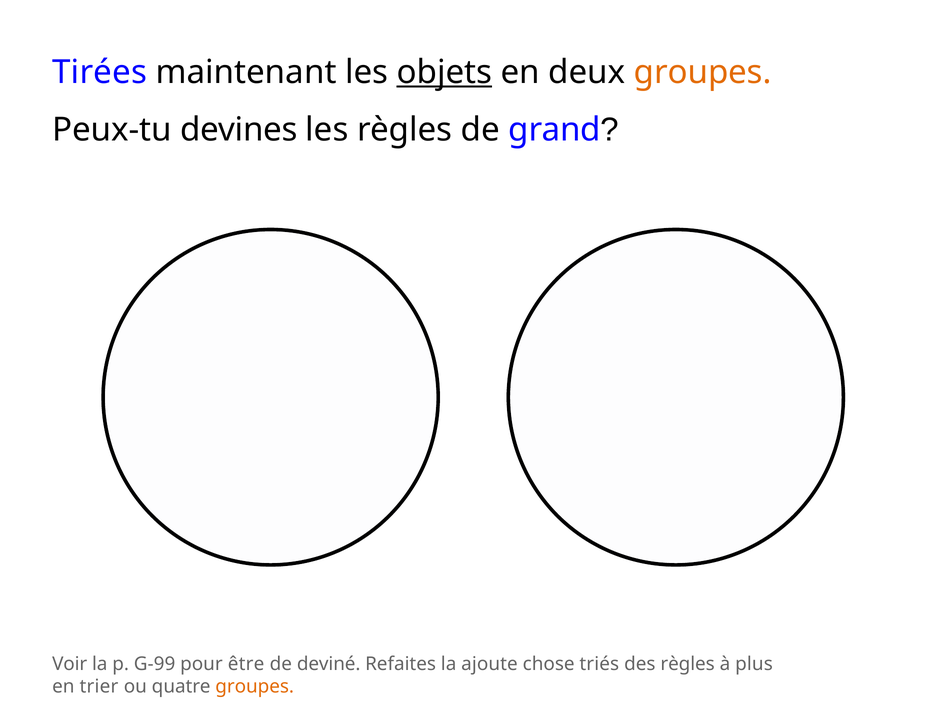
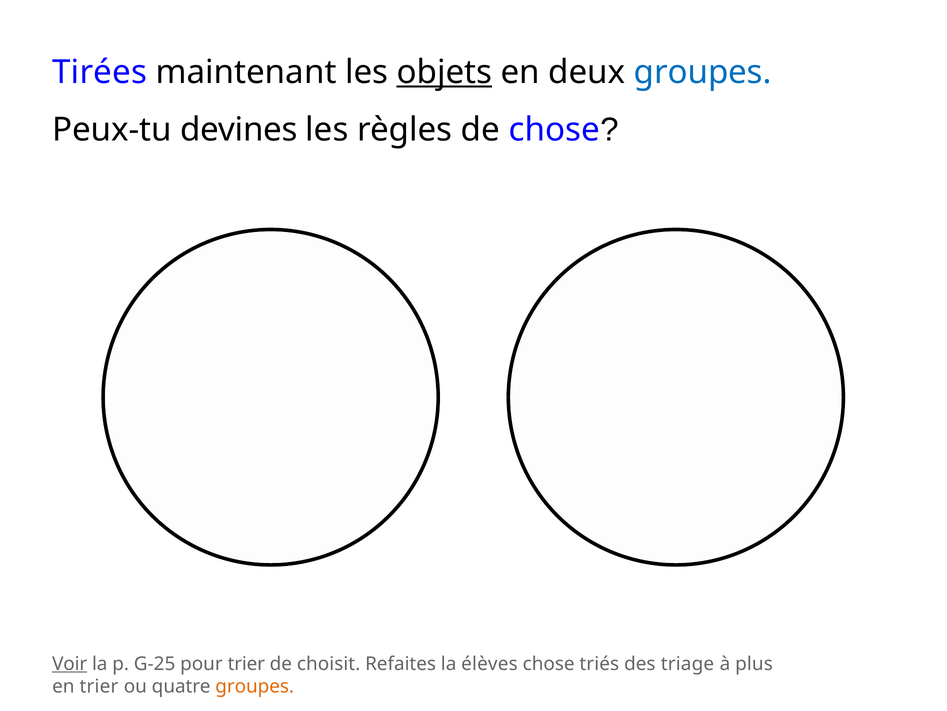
groupes at (703, 72) colour: orange -> blue
de grand: grand -> chose
Voir underline: none -> present
G-99: G-99 -> G-25
pour être: être -> trier
deviné: deviné -> choisit
ajoute: ajoute -> élèves
des règles: règles -> triage
